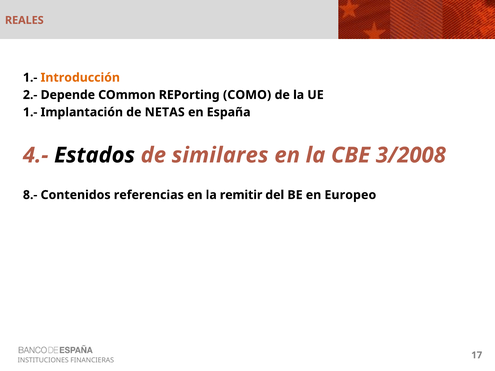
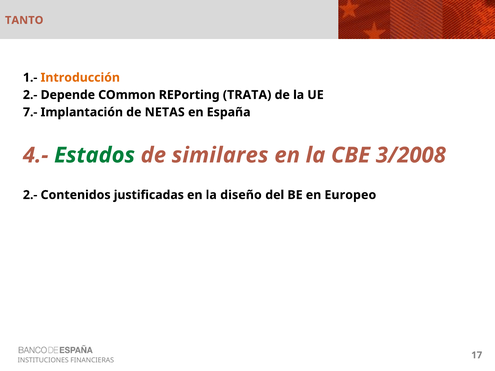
REALES: REALES -> TANTO
COMO: COMO -> TRATA
1.- at (30, 112): 1.- -> 7.-
Estados colour: black -> green
8.- at (30, 195): 8.- -> 2.-
referencias: referencias -> justificadas
remitir: remitir -> diseño
